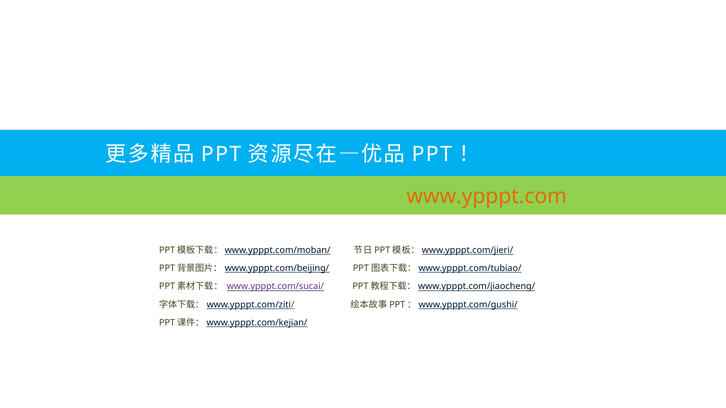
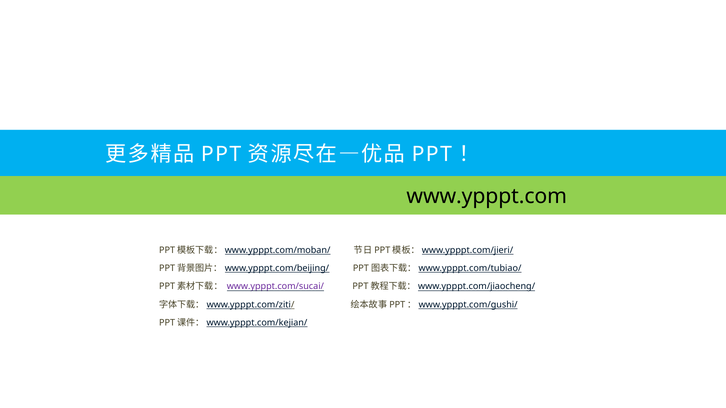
www.ypppt.com colour: orange -> black
